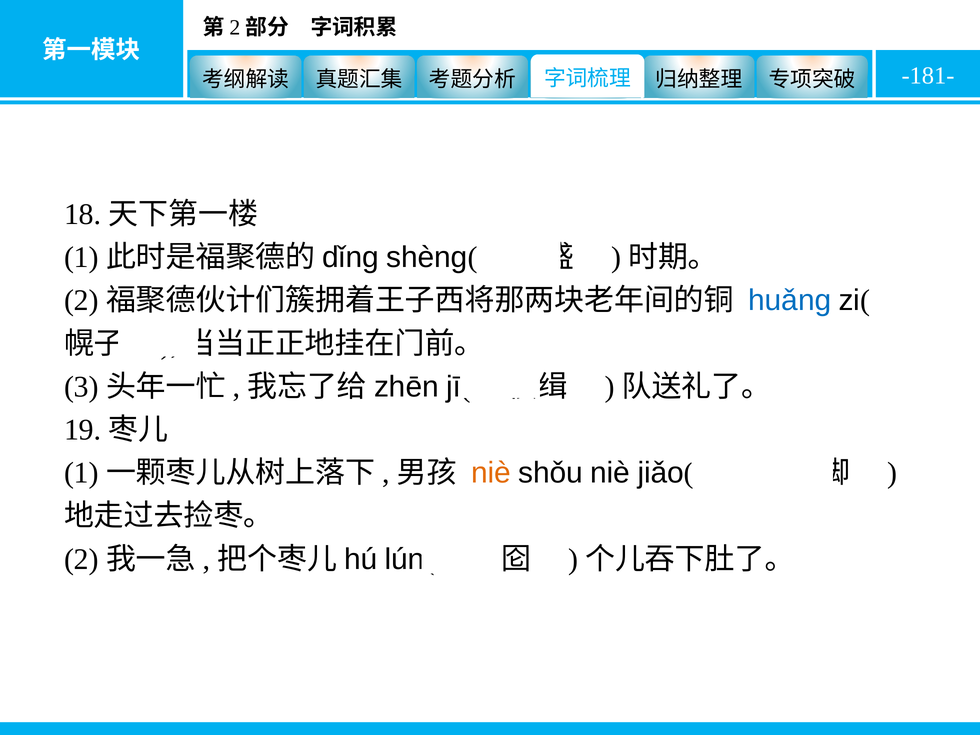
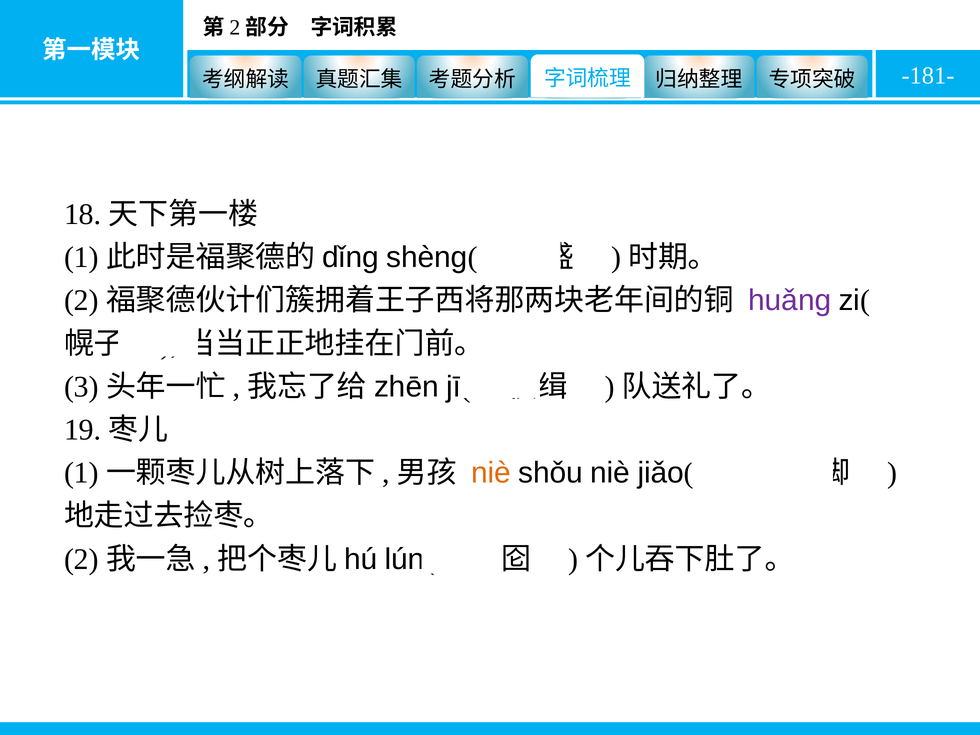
huǎng colour: blue -> purple
